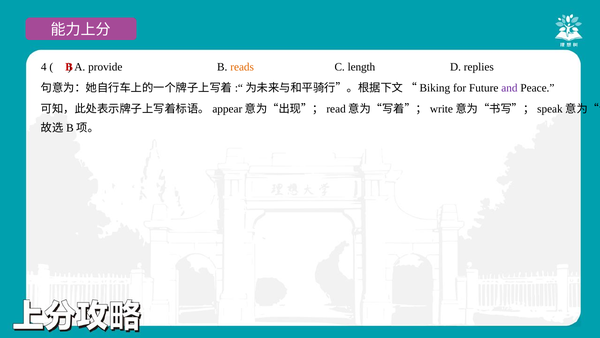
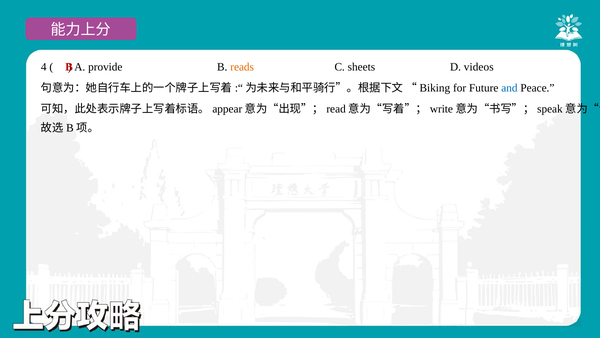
length: length -> sheets
replies: replies -> videos
and colour: purple -> blue
